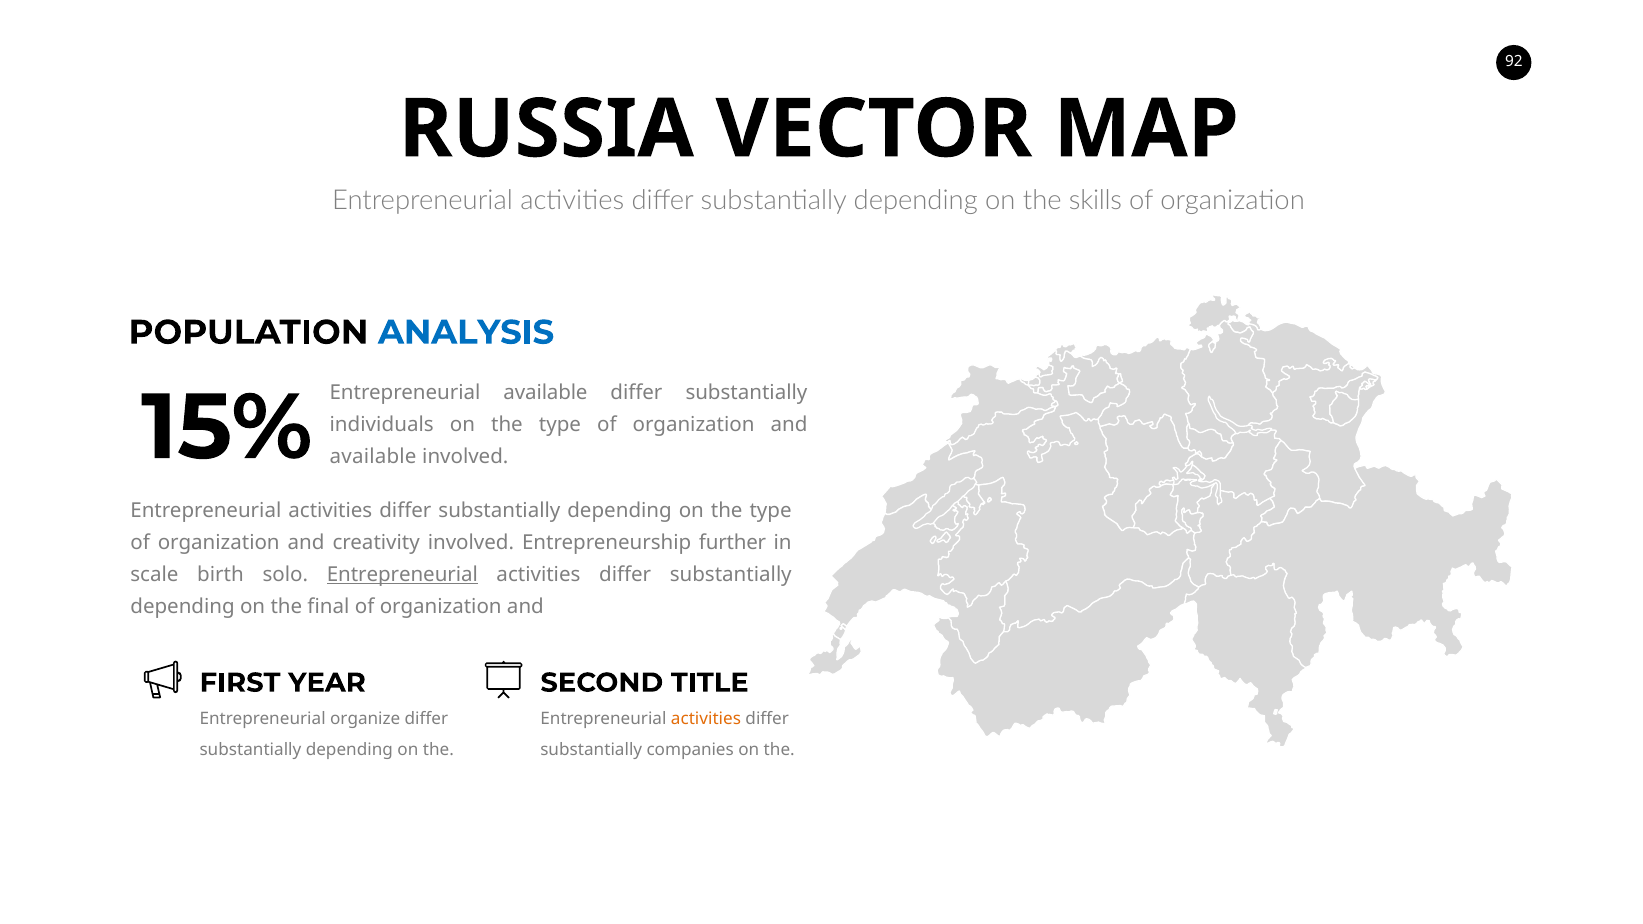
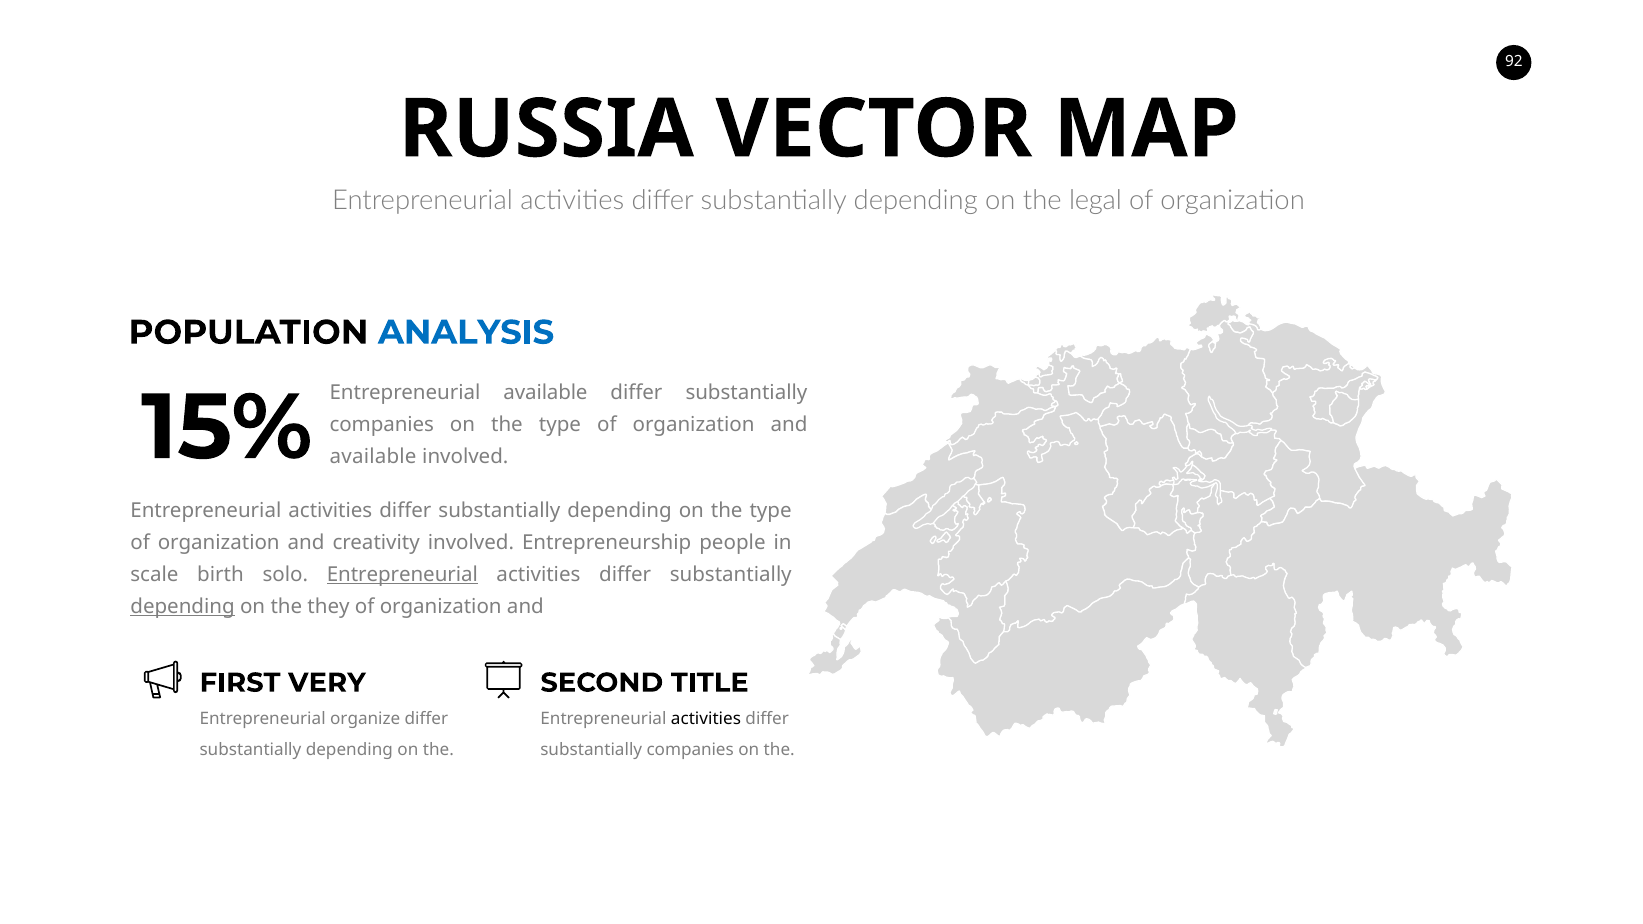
skills: skills -> legal
individuals at (382, 425): individuals -> companies
further: further -> people
depending at (183, 607) underline: none -> present
final: final -> they
YEAR: YEAR -> VERY
activities at (706, 719) colour: orange -> black
